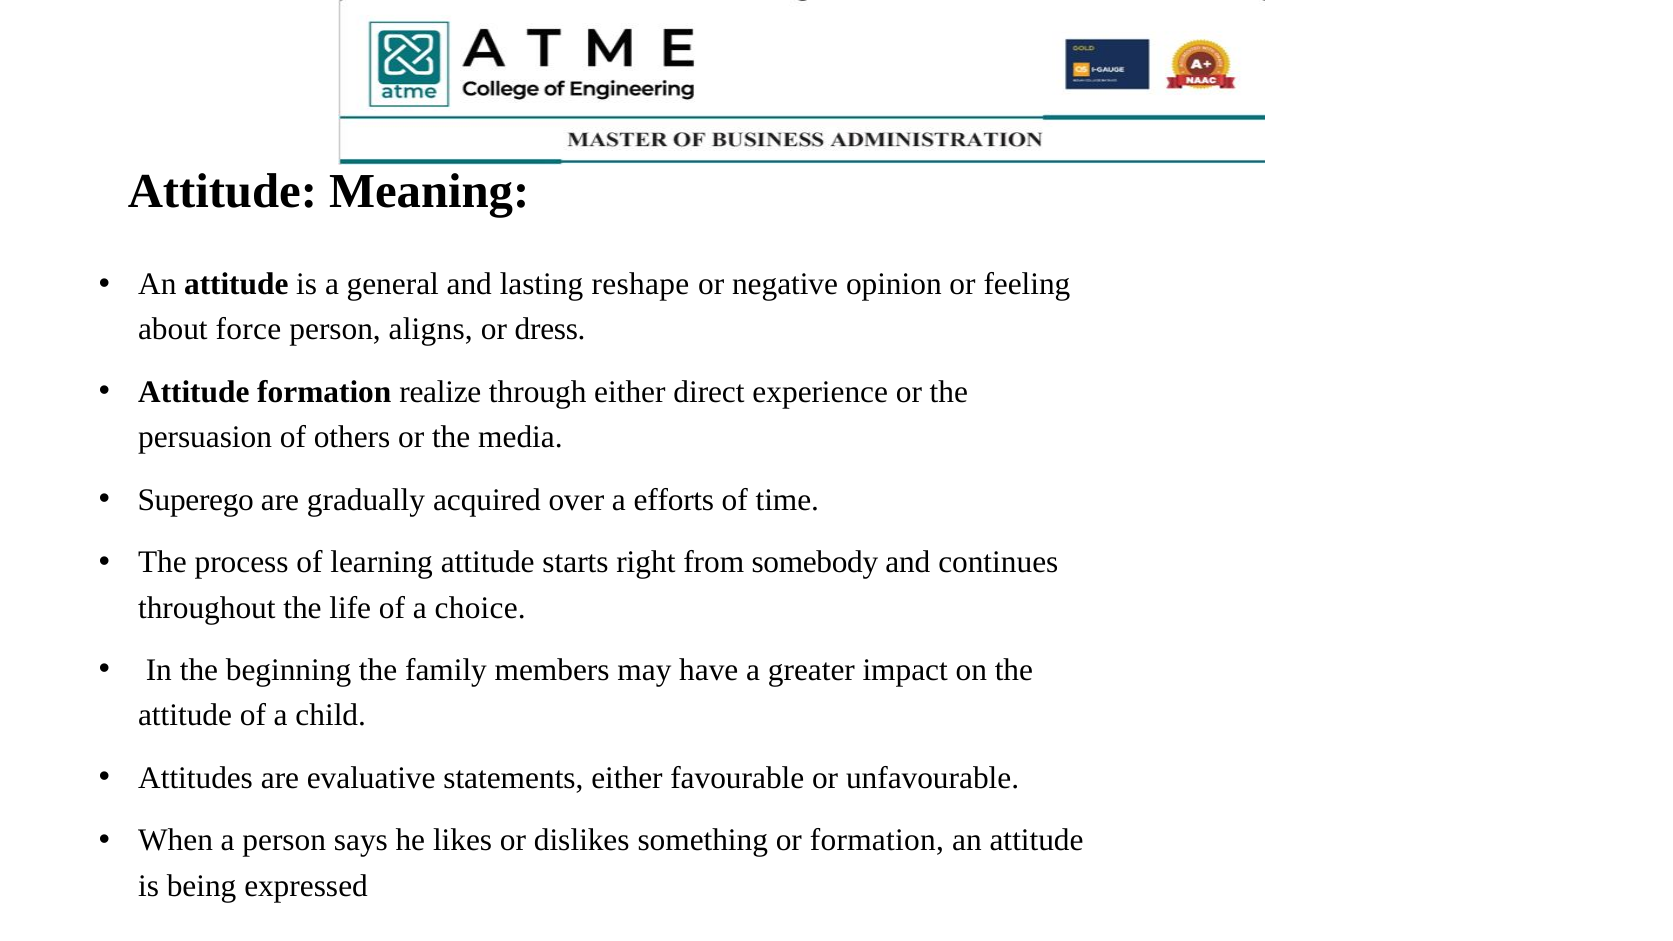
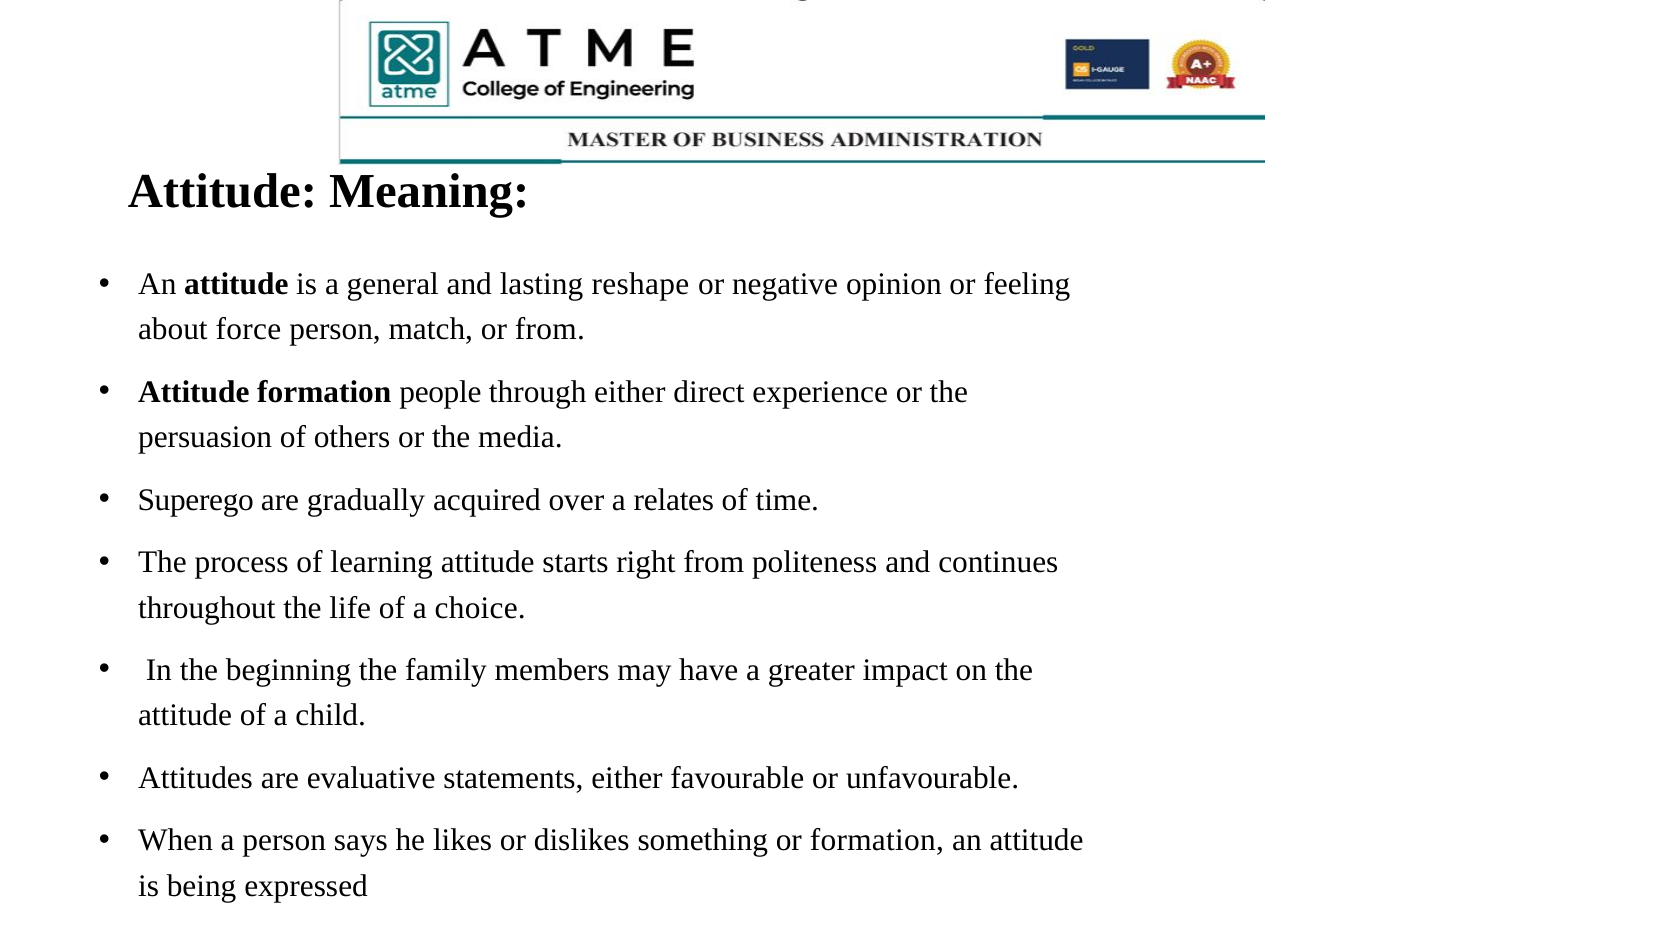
aligns: aligns -> match
or dress: dress -> from
realize: realize -> people
efforts: efforts -> relates
somebody: somebody -> politeness
